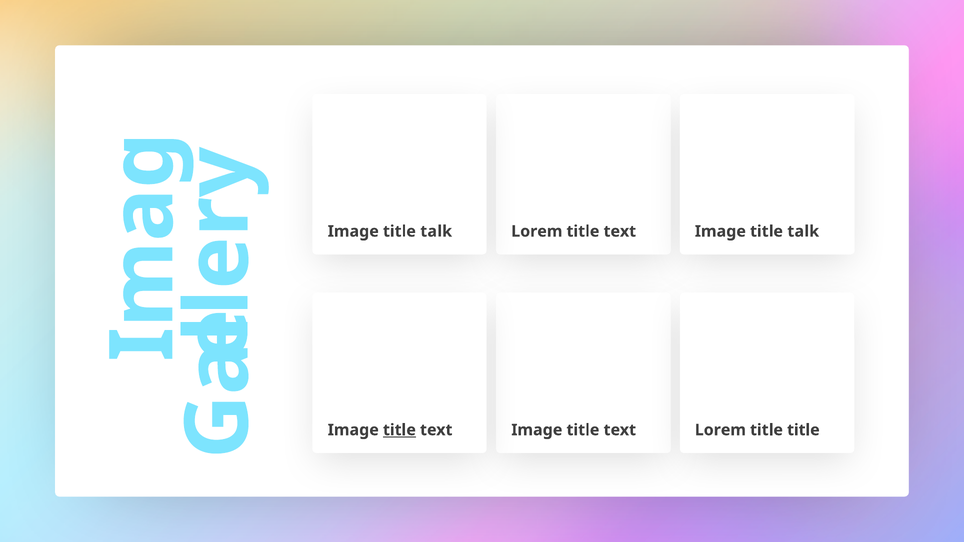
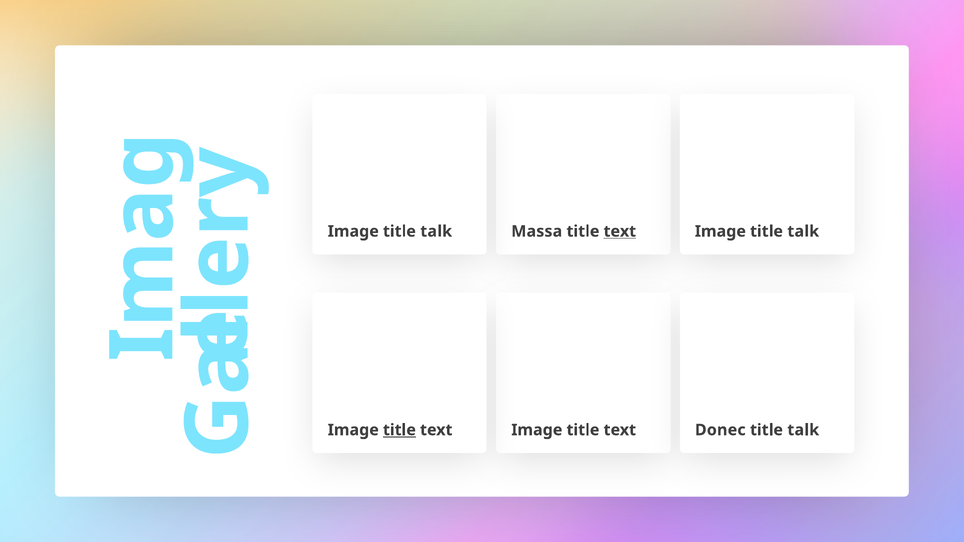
Lorem at (537, 231): Lorem -> Massa
text at (620, 231) underline: none -> present
text Lorem: Lorem -> Donec
title at (803, 430): title -> talk
